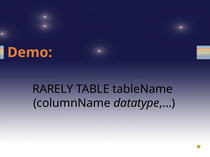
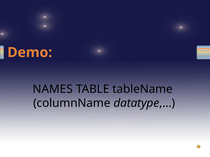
RARELY: RARELY -> NAMES
